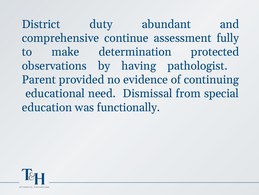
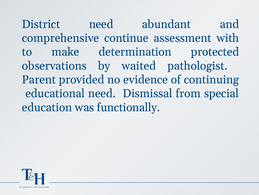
District duty: duty -> need
fully: fully -> with
having: having -> waited
